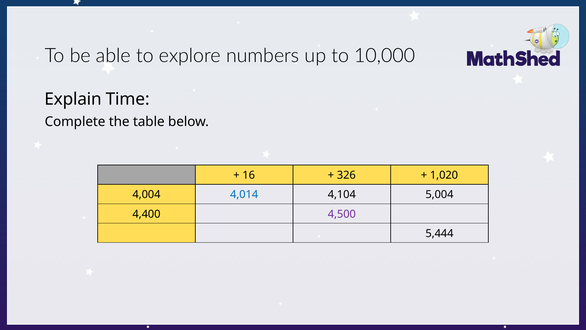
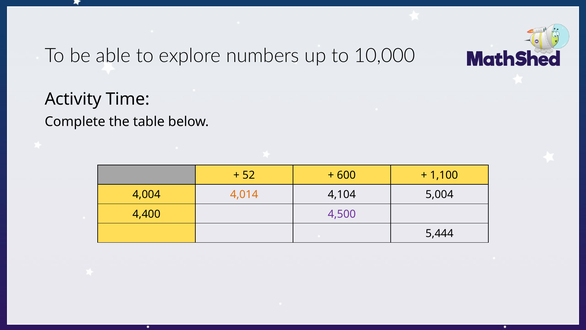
Explain: Explain -> Activity
16: 16 -> 52
326: 326 -> 600
1,020: 1,020 -> 1,100
4,014 colour: blue -> orange
